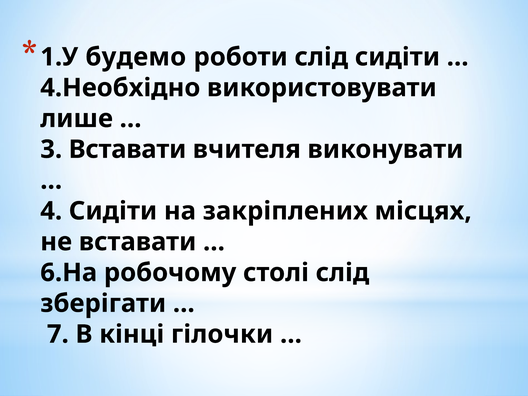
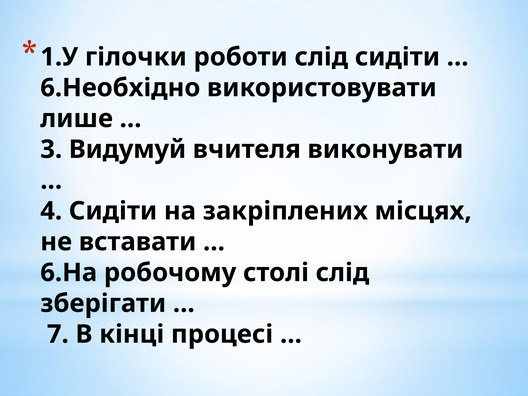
будемо: будемо -> гілочки
4.Необхідно: 4.Необхідно -> 6.Необхідно
3 Вставати: Вставати -> Видумуй
гілочки: гілочки -> процесі
